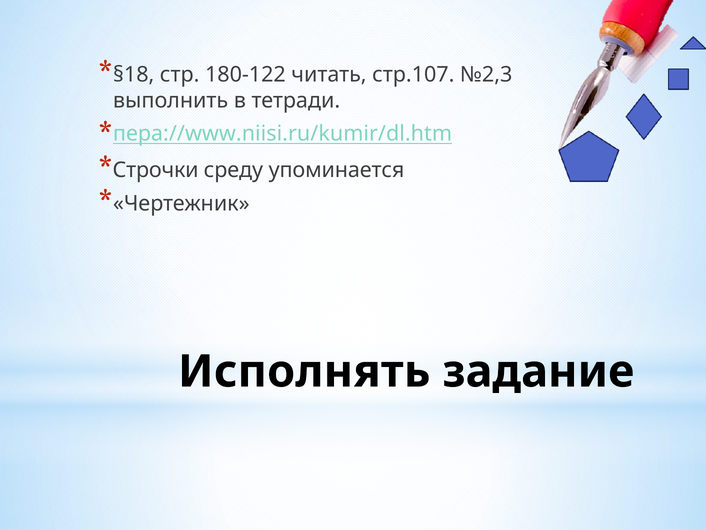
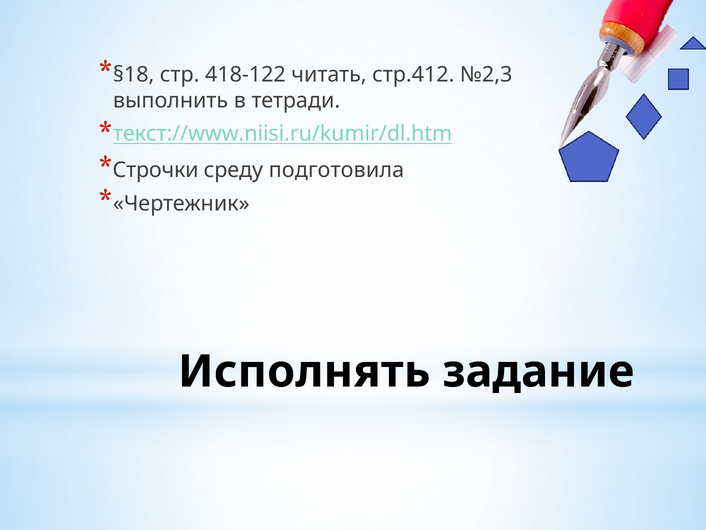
180-122: 180-122 -> 418-122
стр.107: стр.107 -> стр.412
пера://www.niisi.ru/kumir/dl.htm: пера://www.niisi.ru/kumir/dl.htm -> текст://www.niisi.ru/kumir/dl.htm
упоминается: упоминается -> подготовила
